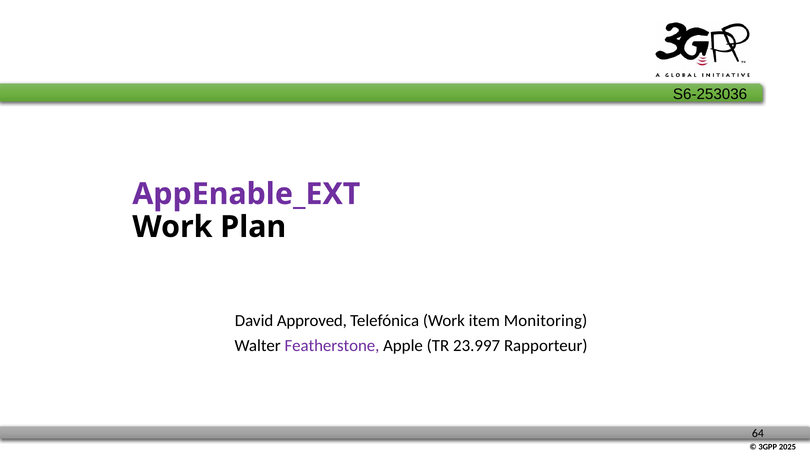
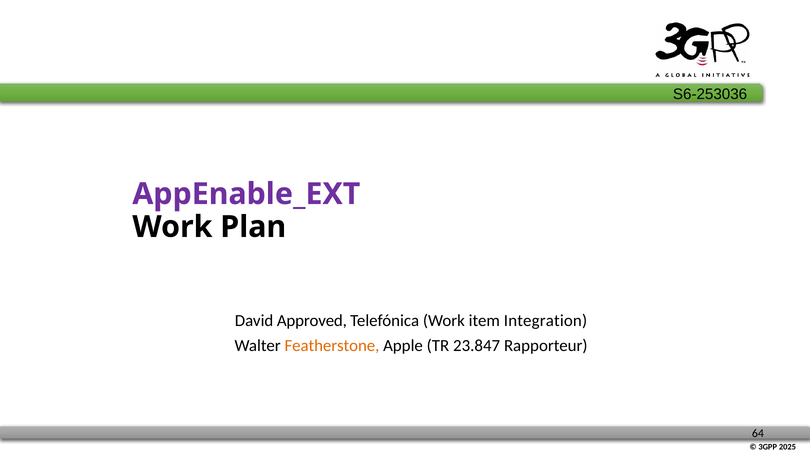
Monitoring: Monitoring -> Integration
Featherstone colour: purple -> orange
23.997: 23.997 -> 23.847
